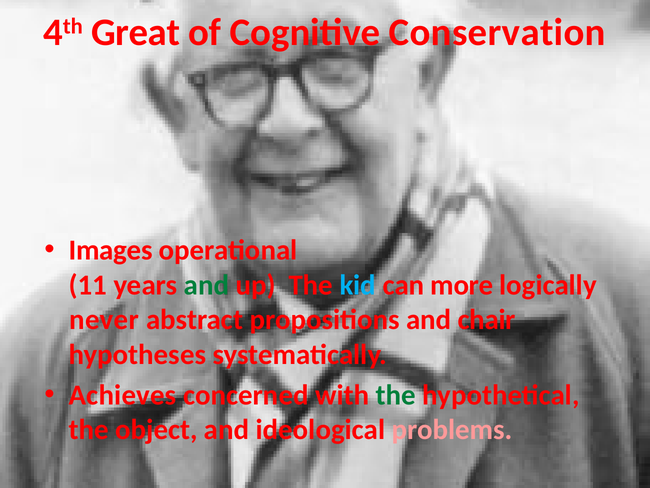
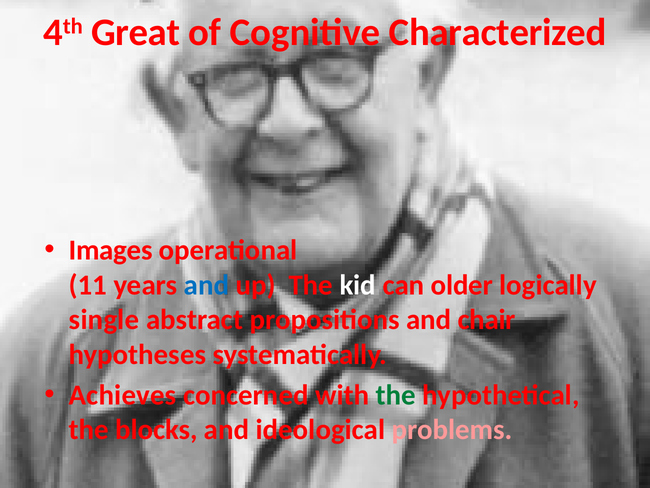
Conservation: Conservation -> Characterized
and at (206, 285) colour: green -> blue
kid colour: light blue -> white
more: more -> older
never: never -> single
object: object -> blocks
